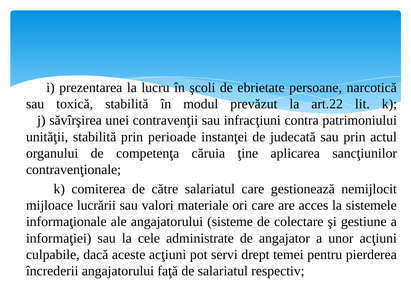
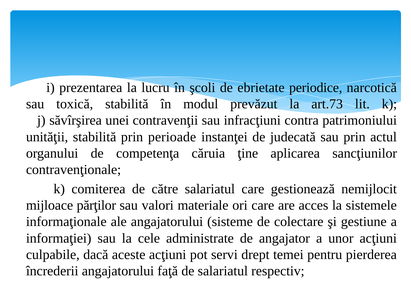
persoane: persoane -> periodice
art.22: art.22 -> art.73
lucrării: lucrării -> părţilor
